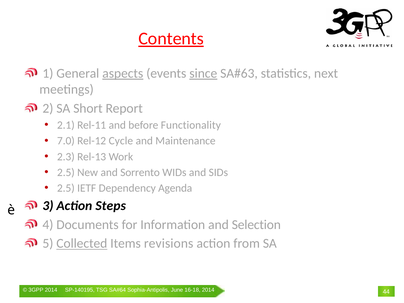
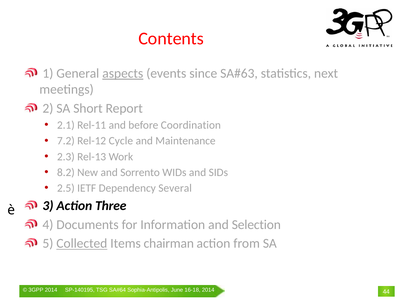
Contents underline: present -> none
since underline: present -> none
Functionality: Functionality -> Coordination
7.0: 7.0 -> 7.2
2.5 at (66, 172): 2.5 -> 8.2
Agenda: Agenda -> Several
Steps: Steps -> Three
revisions: revisions -> chairman
